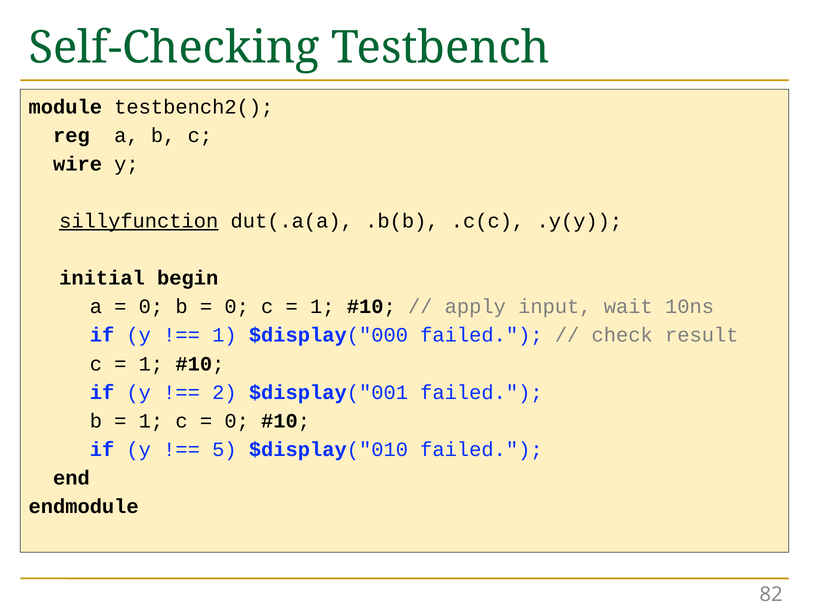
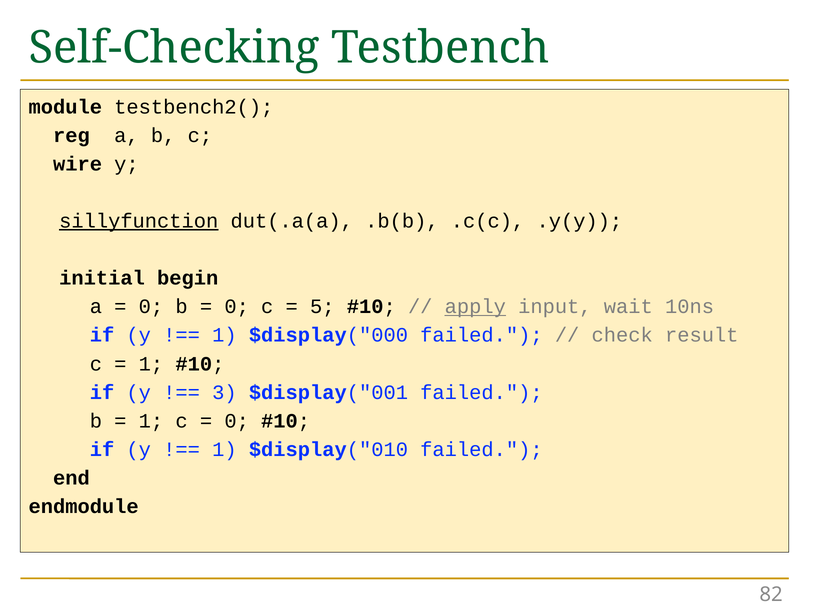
1 at (322, 307): 1 -> 5
apply underline: none -> present
2: 2 -> 3
5 at (224, 449): 5 -> 1
